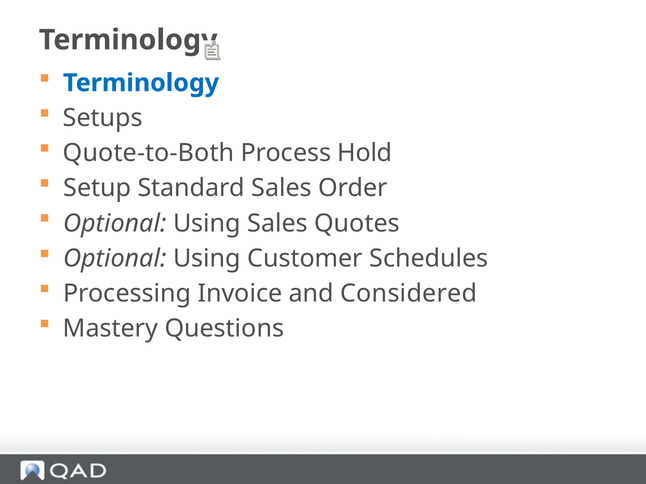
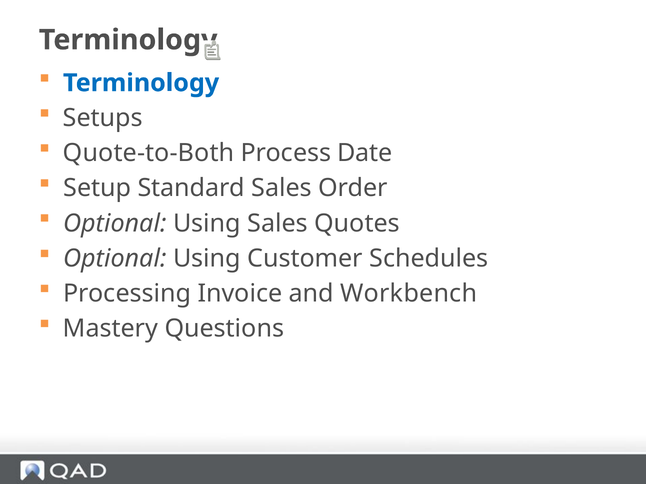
Hold: Hold -> Date
Considered: Considered -> Workbench
